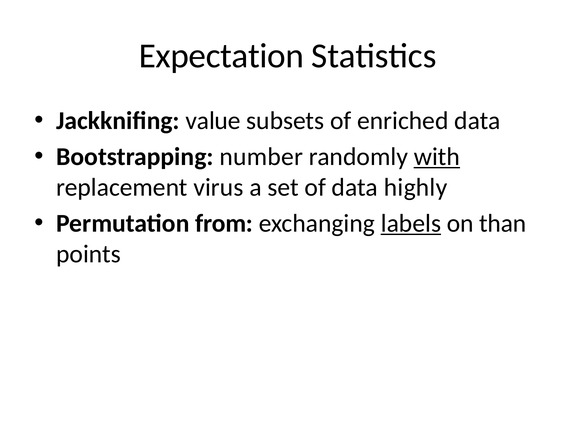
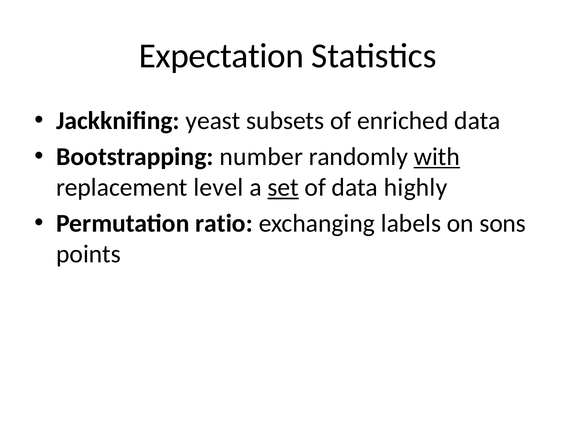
value: value -> yeast
virus: virus -> level
set underline: none -> present
from: from -> ratio
labels underline: present -> none
than: than -> sons
